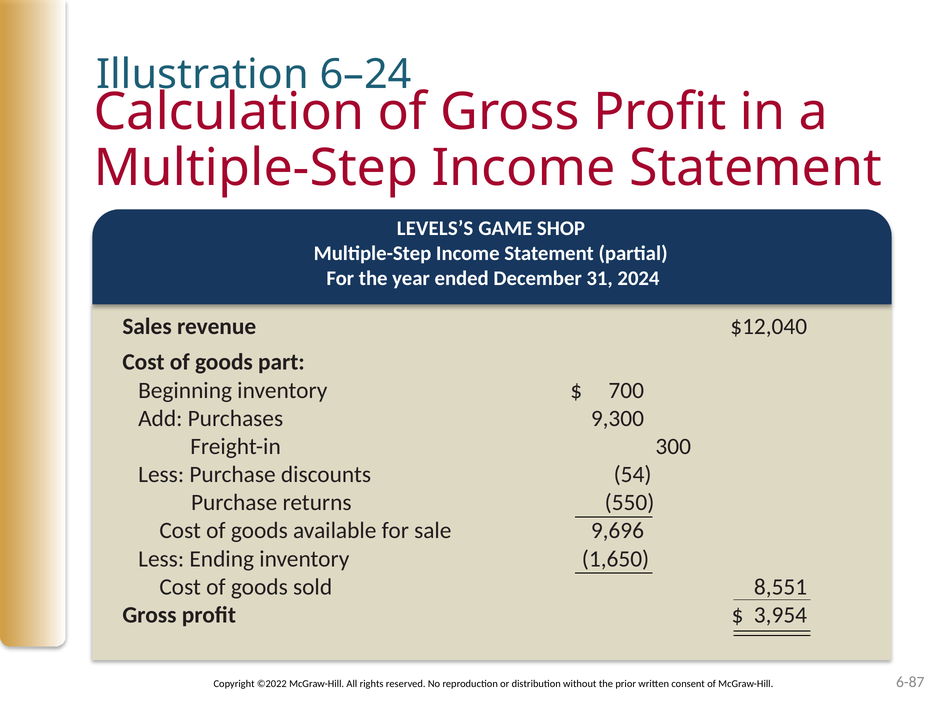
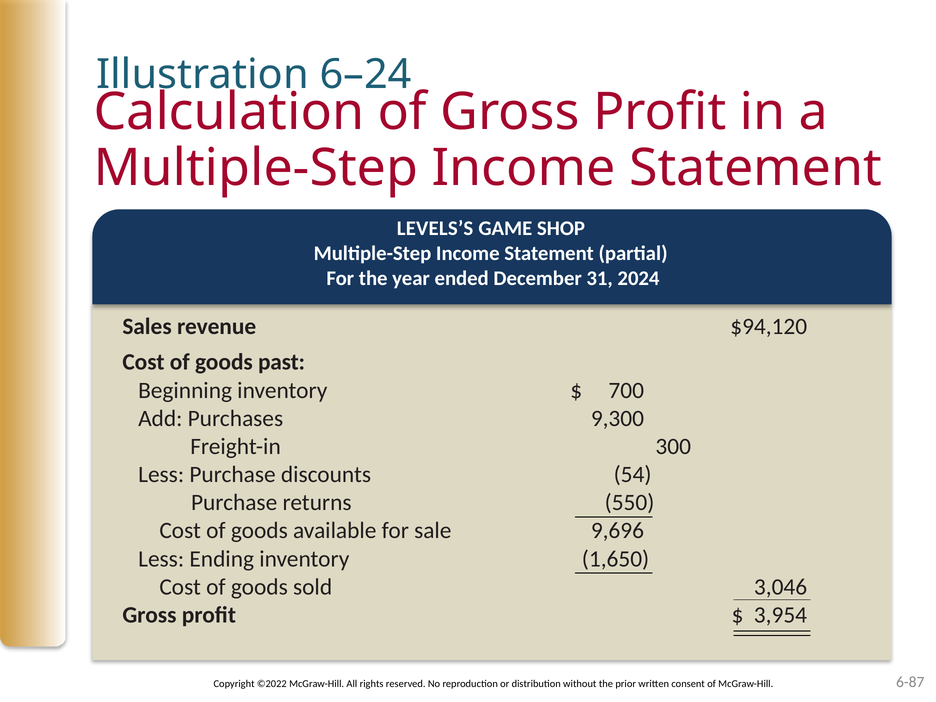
$12,040: $12,040 -> $94,120
part: part -> past
8,551: 8,551 -> 3,046
